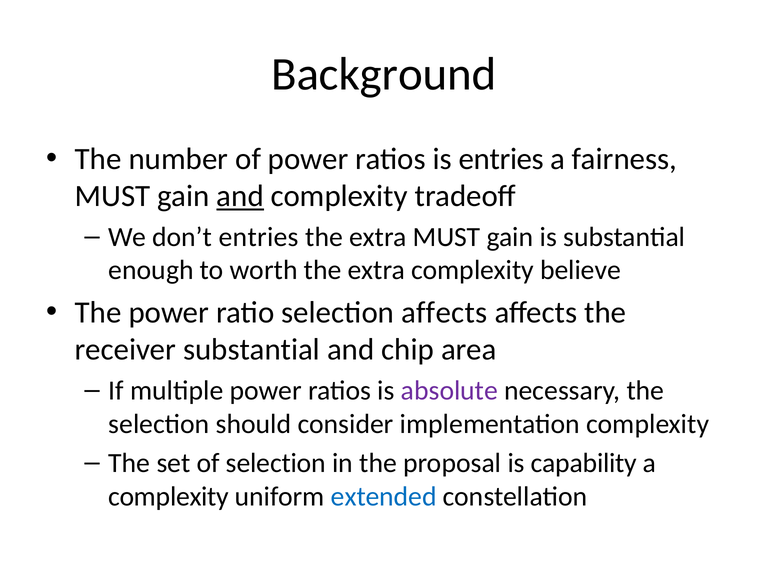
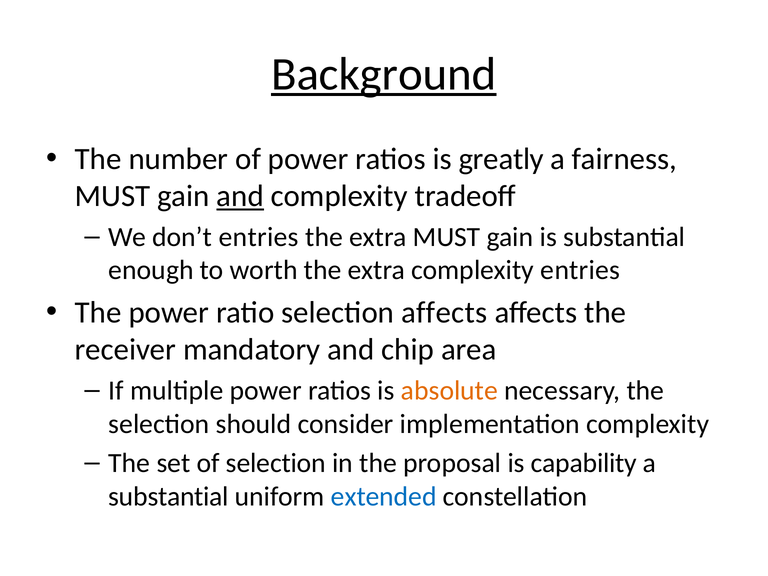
Background underline: none -> present
is entries: entries -> greatly
complexity believe: believe -> entries
receiver substantial: substantial -> mandatory
absolute colour: purple -> orange
complexity at (169, 496): complexity -> substantial
